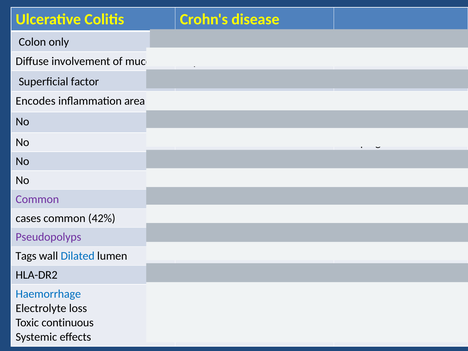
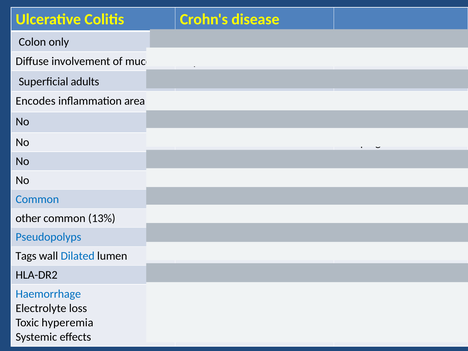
factor: factor -> adults
Common at (37, 199) colour: purple -> blue
cases: cases -> other
42%: 42% -> 13%
Pseudopolyps colour: purple -> blue
continuous: continuous -> hyperemia
